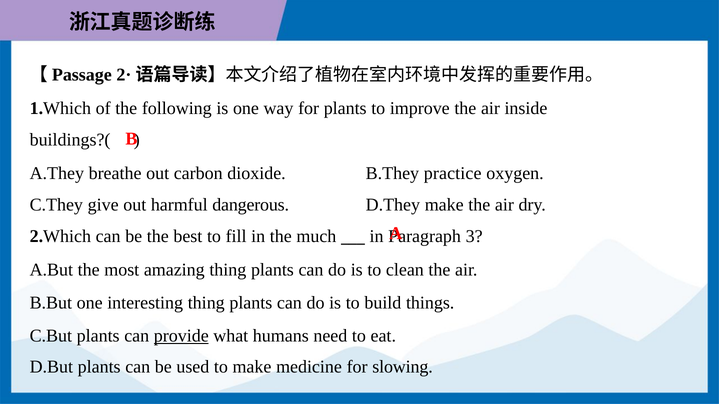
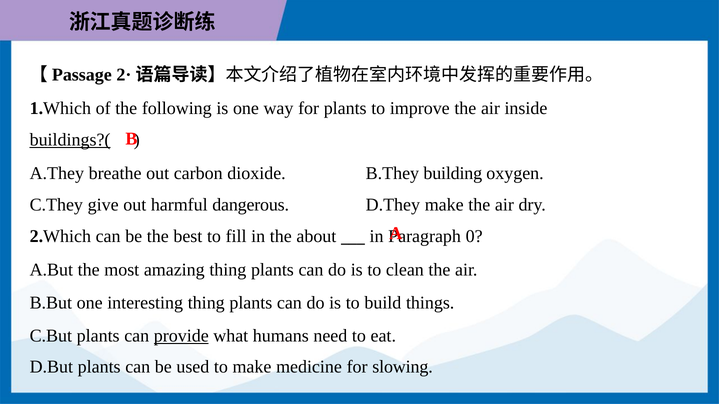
buildings?( underline: none -> present
practice: practice -> building
much: much -> about
3: 3 -> 0
